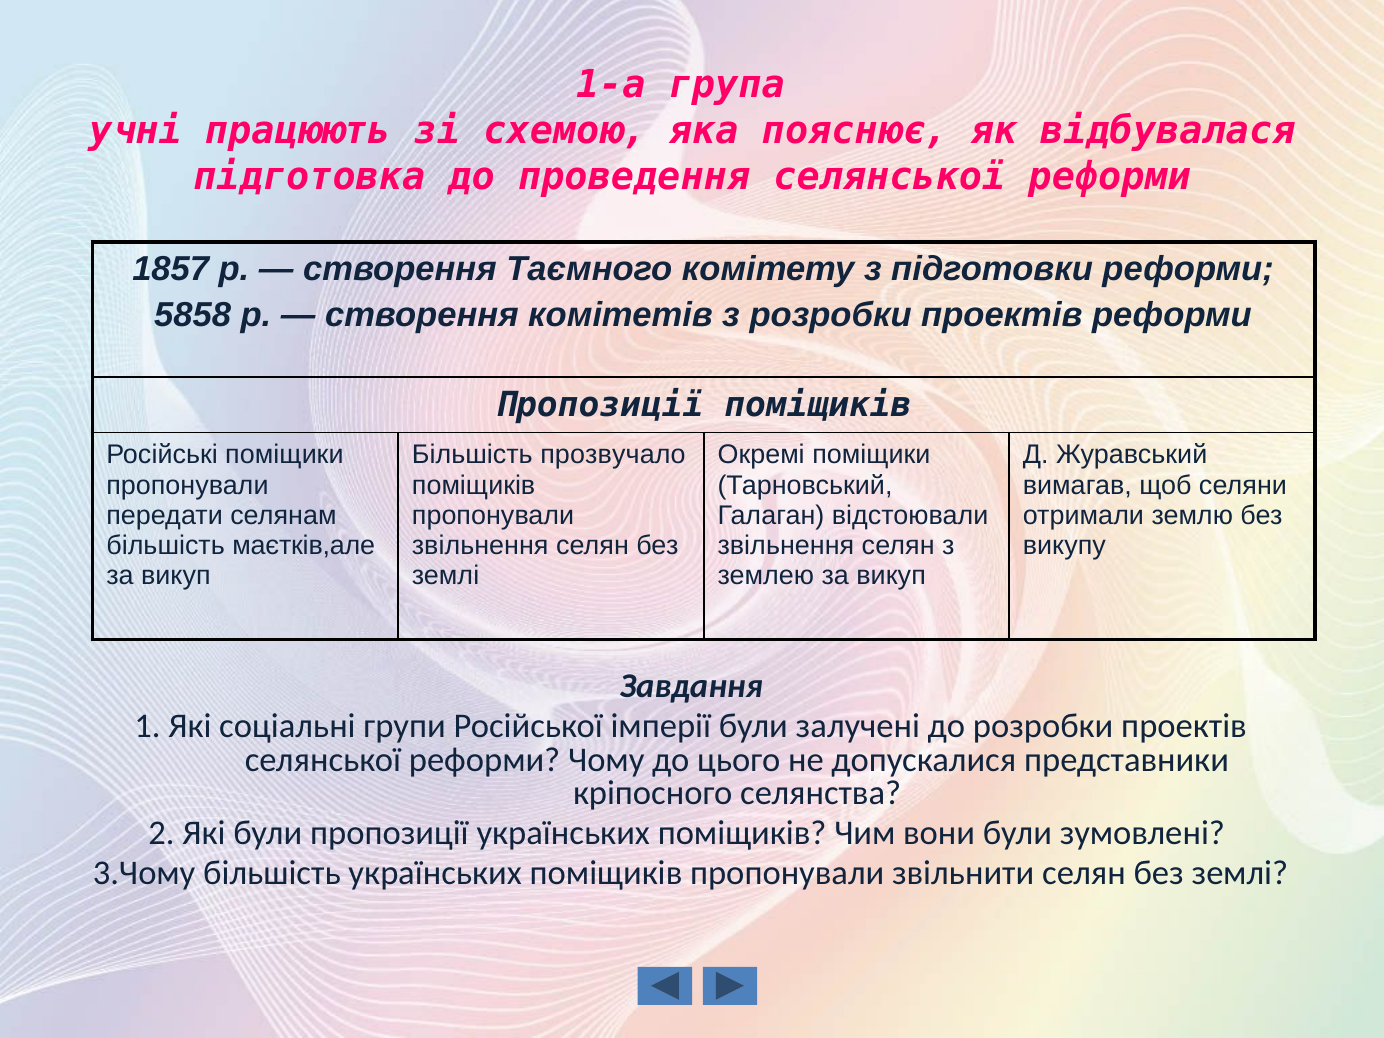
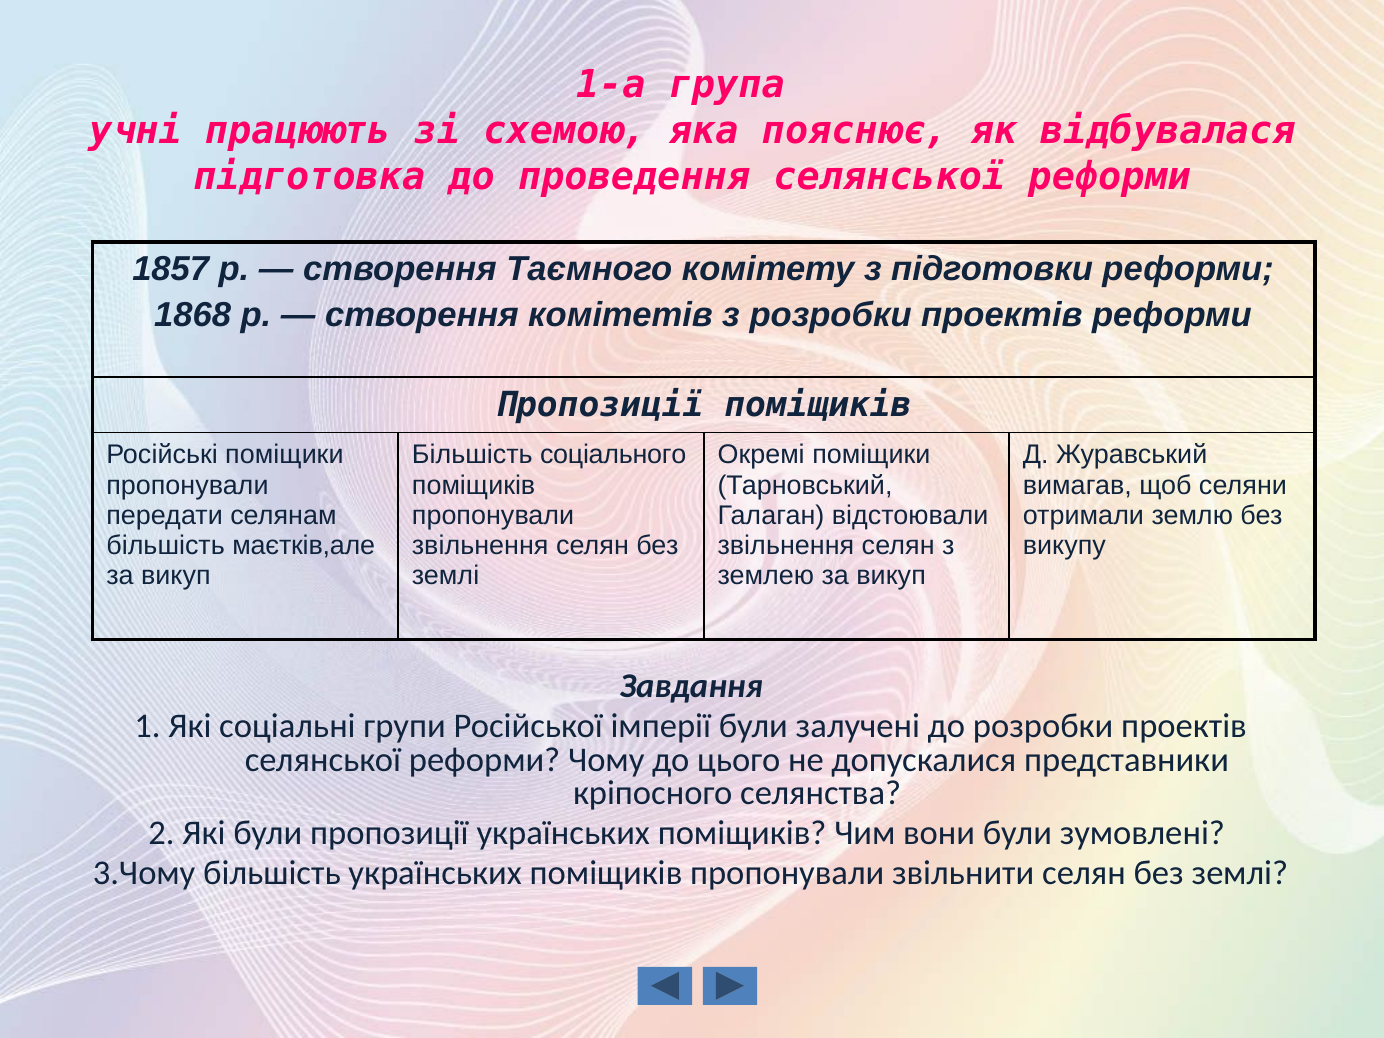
5858: 5858 -> 1868
прозвучало: прозвучало -> соціального
